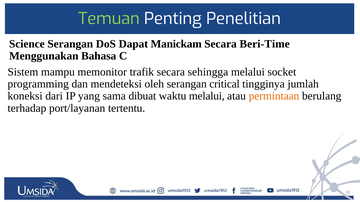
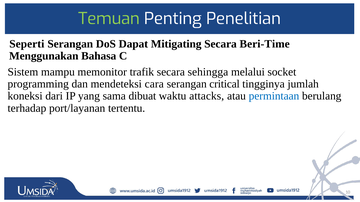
Science: Science -> Seperti
Manickam: Manickam -> Mitigating
oleh: oleh -> cara
waktu melalui: melalui -> attacks
permintaan colour: orange -> blue
